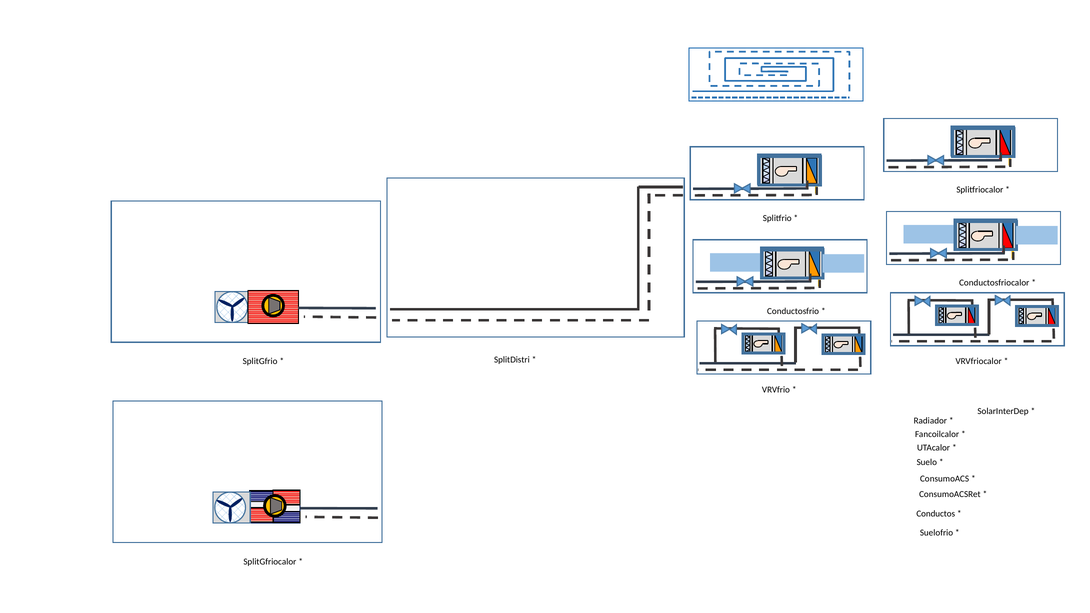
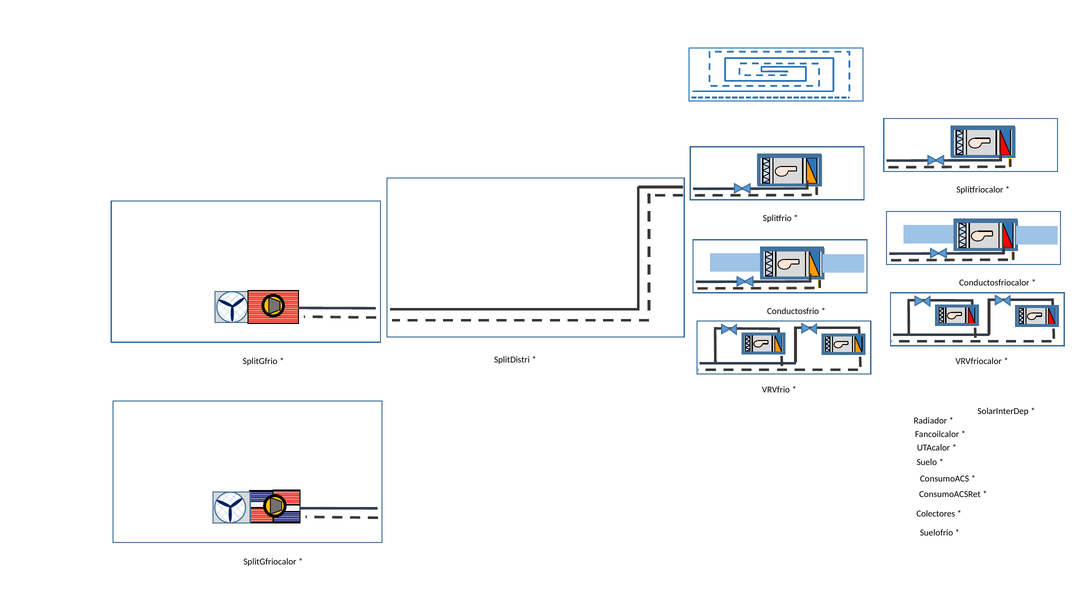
Conductos: Conductos -> Colectores
